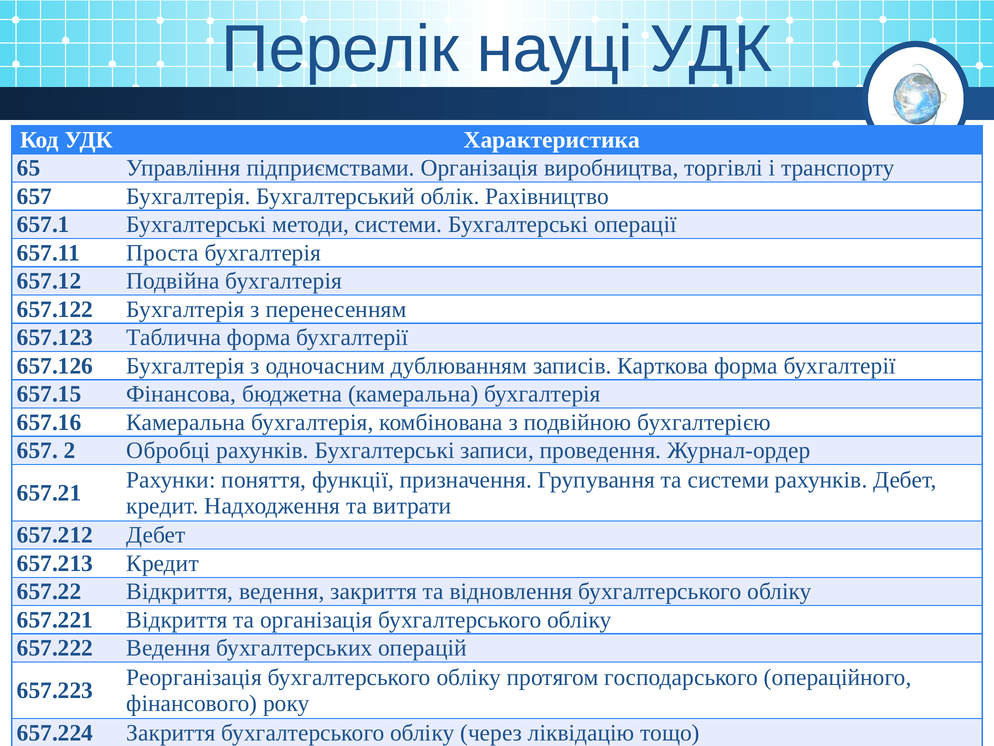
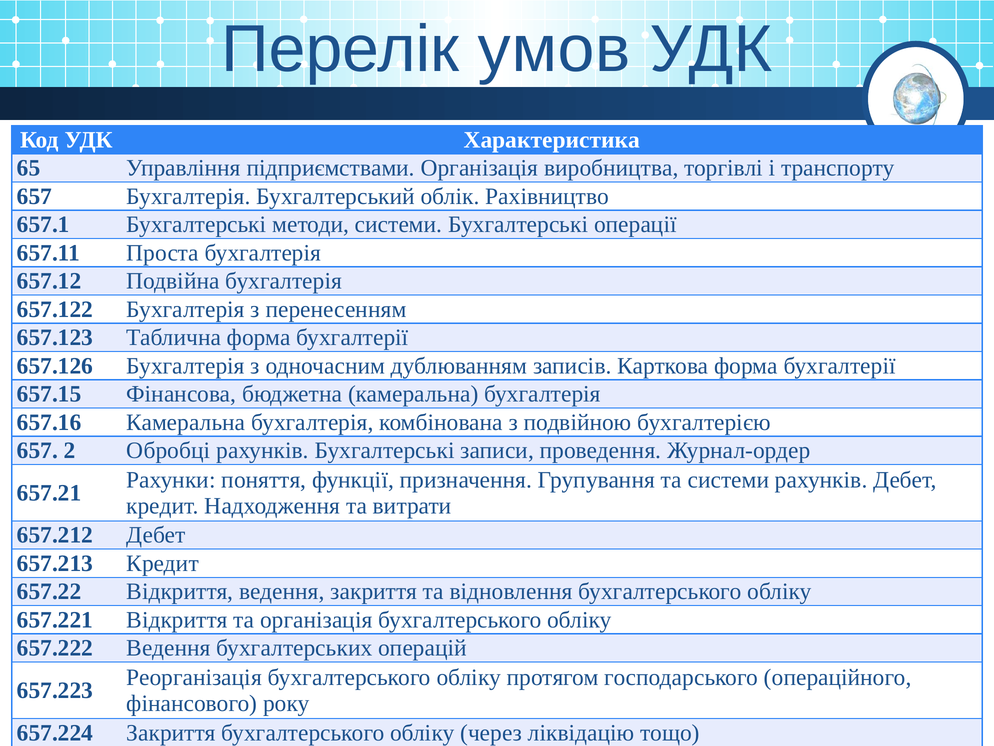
науці: науці -> умов
